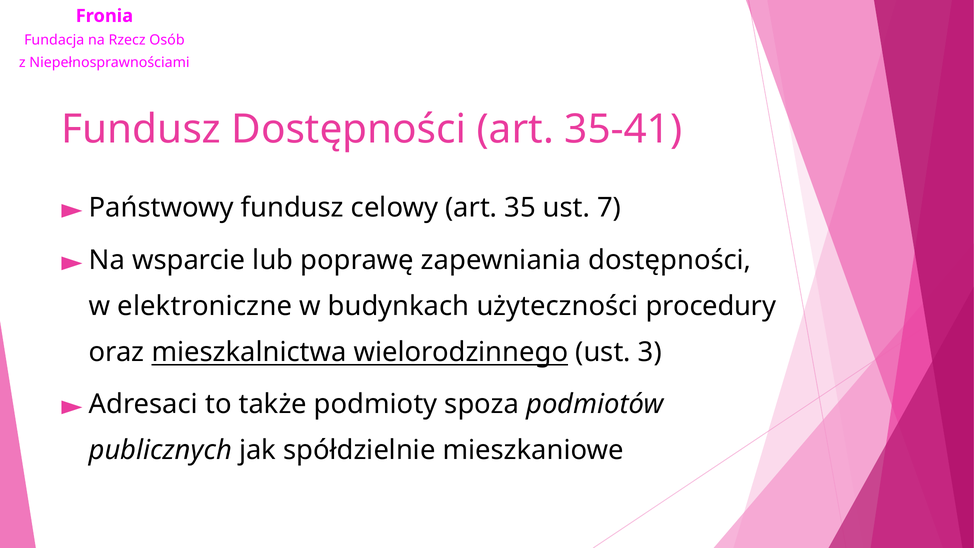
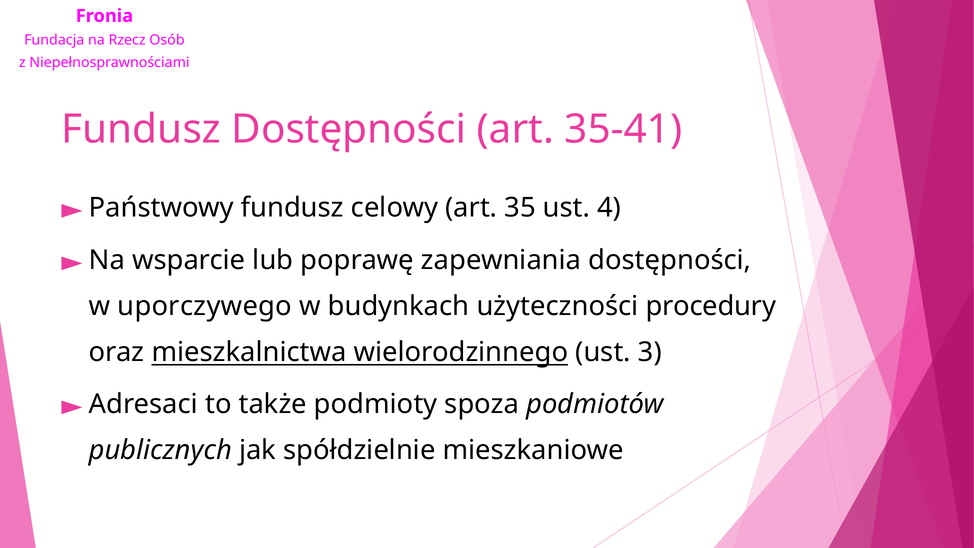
7: 7 -> 4
elektroniczne: elektroniczne -> uporczywego
